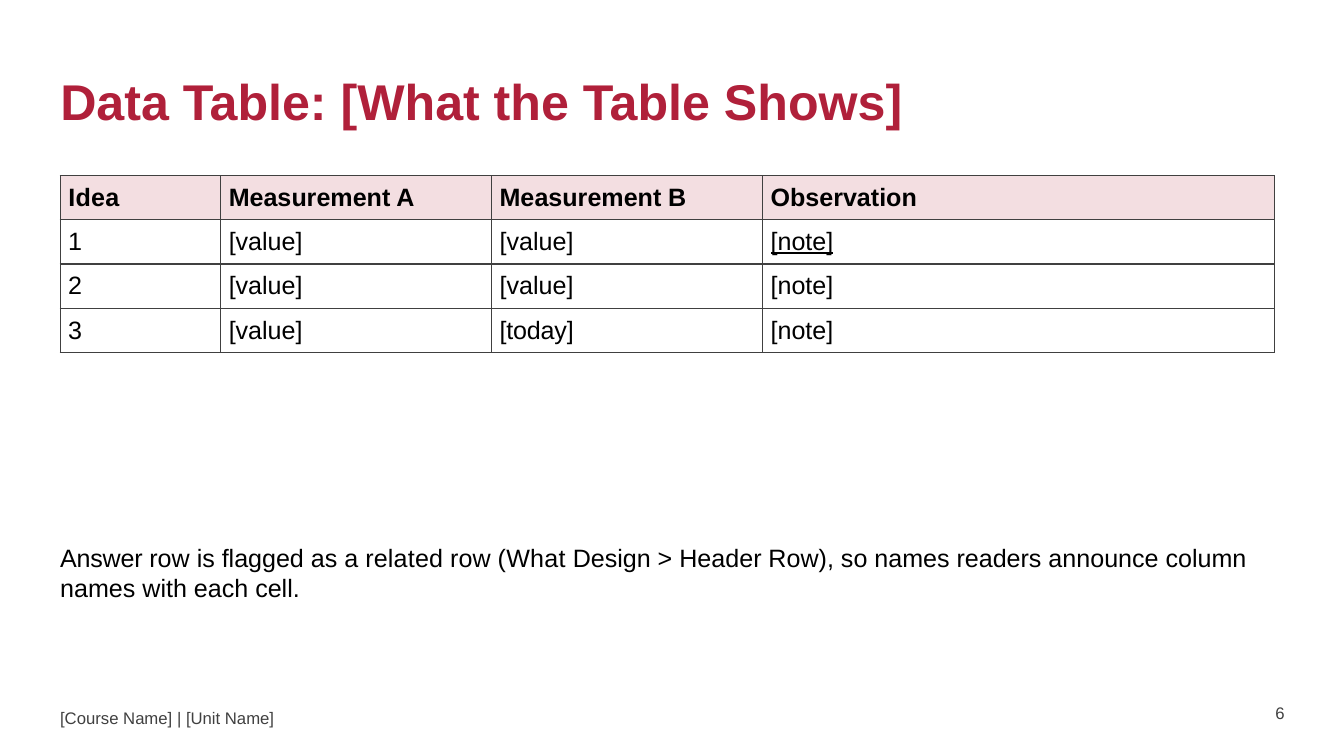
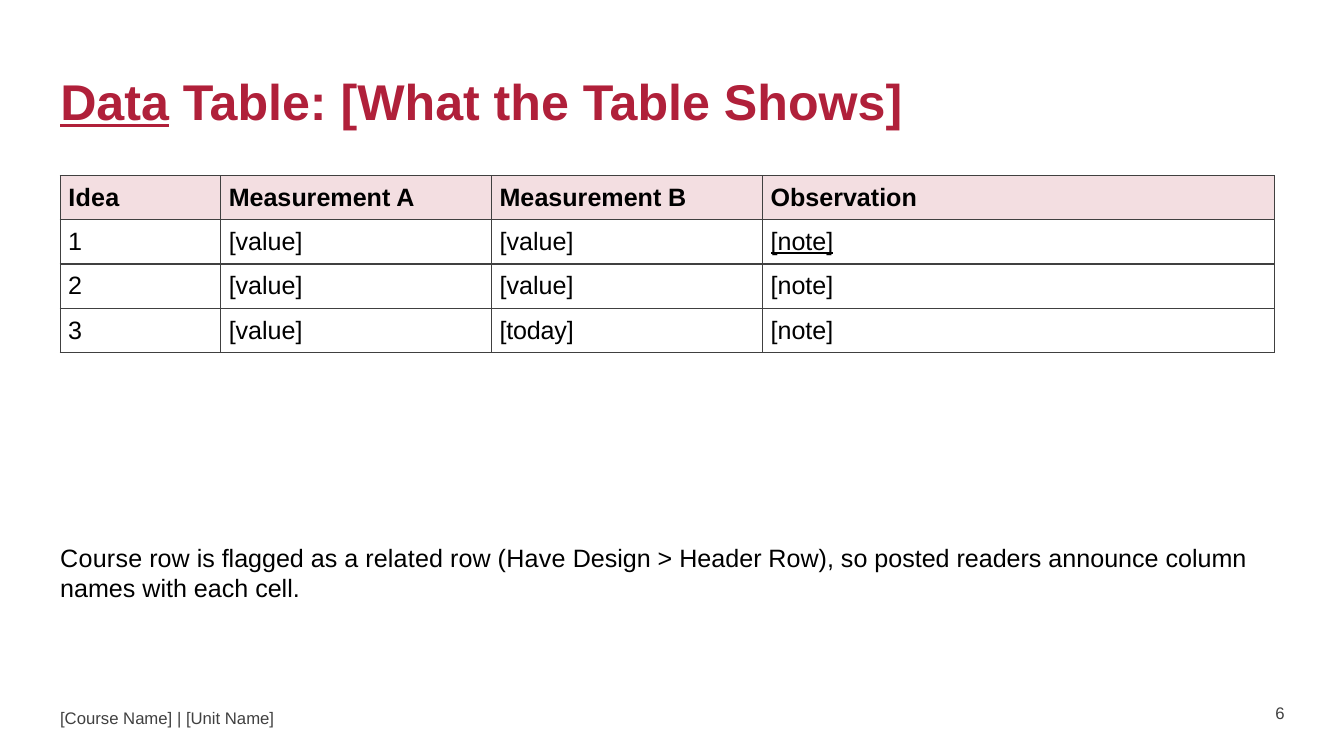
Data underline: none -> present
Answer at (101, 559): Answer -> Course
row What: What -> Have
so names: names -> posted
